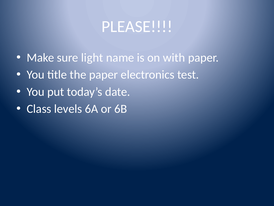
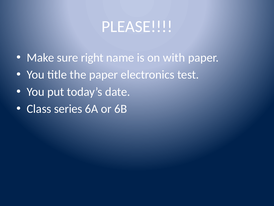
light: light -> right
levels: levels -> series
